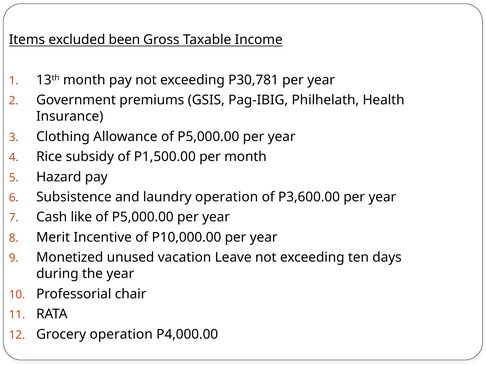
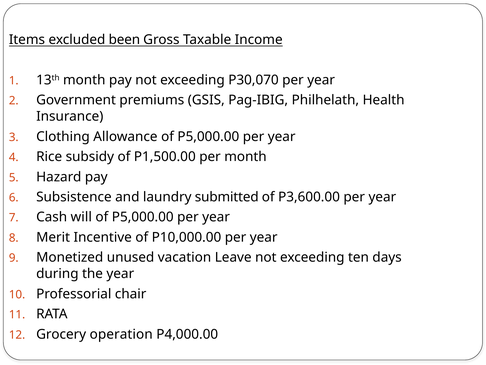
P30,781: P30,781 -> P30,070
laundry operation: operation -> submitted
like: like -> will
